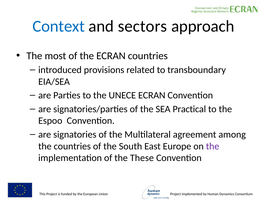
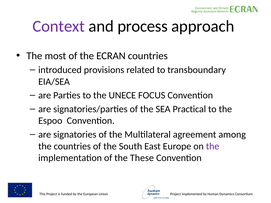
Context colour: blue -> purple
sectors: sectors -> process
UNECE ECRAN: ECRAN -> FOCUS
